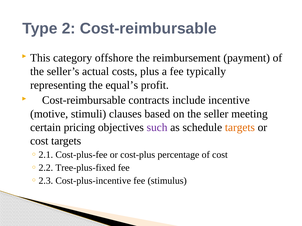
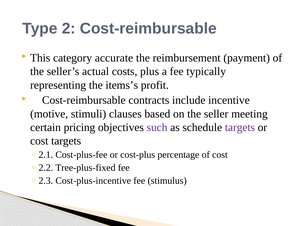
offshore: offshore -> accurate
equal’s: equal’s -> items’s
targets at (240, 128) colour: orange -> purple
